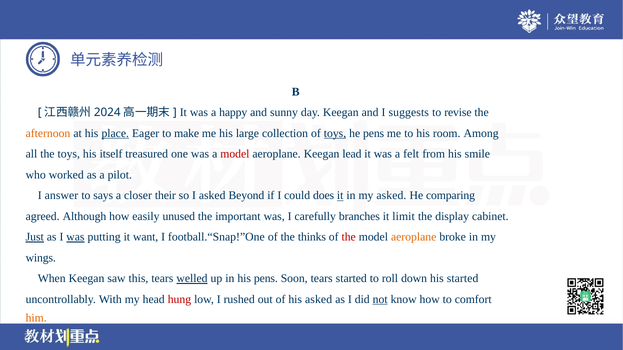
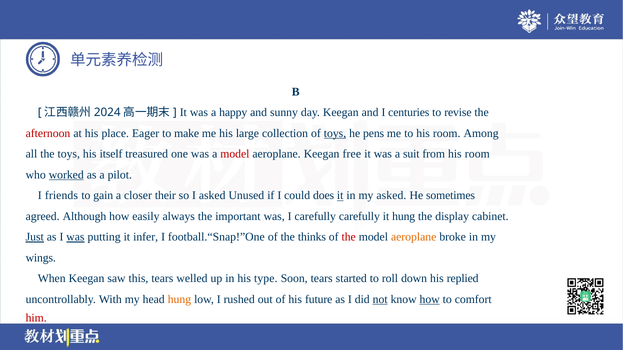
suggests: suggests -> centuries
afternoon colour: orange -> red
place underline: present -> none
lead: lead -> free
felt: felt -> suit
from his smile: smile -> room
worked underline: none -> present
answer: answer -> friends
says: says -> gain
Beyond: Beyond -> Unused
comparing: comparing -> sometimes
unused: unused -> always
carefully branches: branches -> carefully
it limit: limit -> hung
want: want -> infer
welled underline: present -> none
his pens: pens -> type
his started: started -> replied
hung at (179, 300) colour: red -> orange
his asked: asked -> future
how at (430, 300) underline: none -> present
him colour: orange -> red
